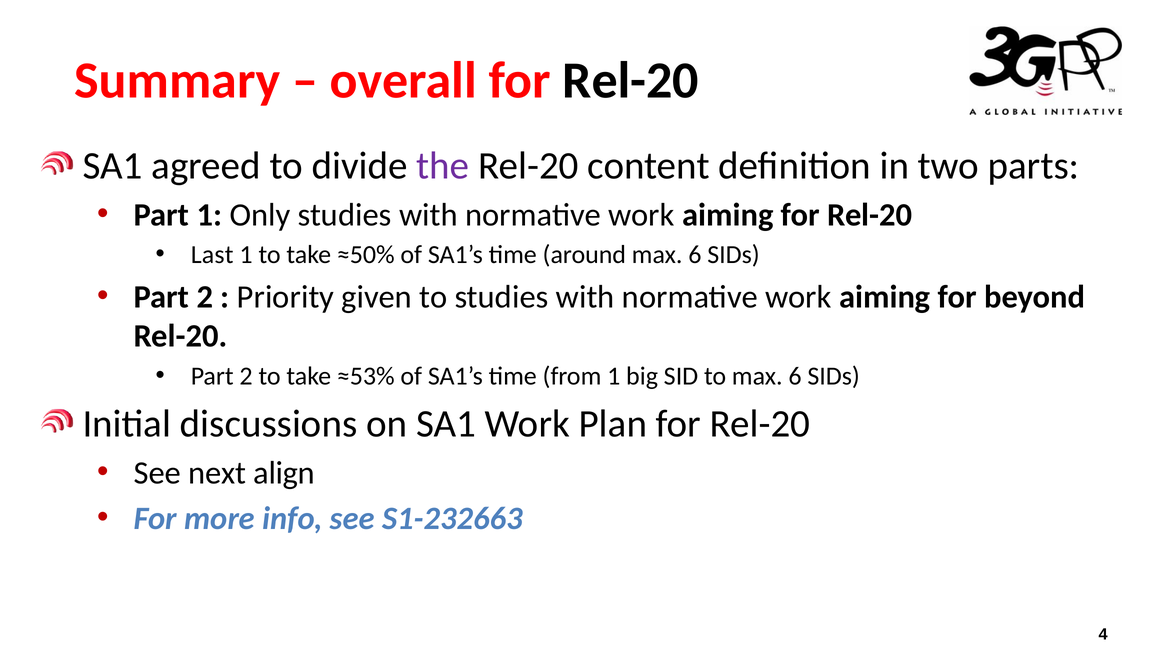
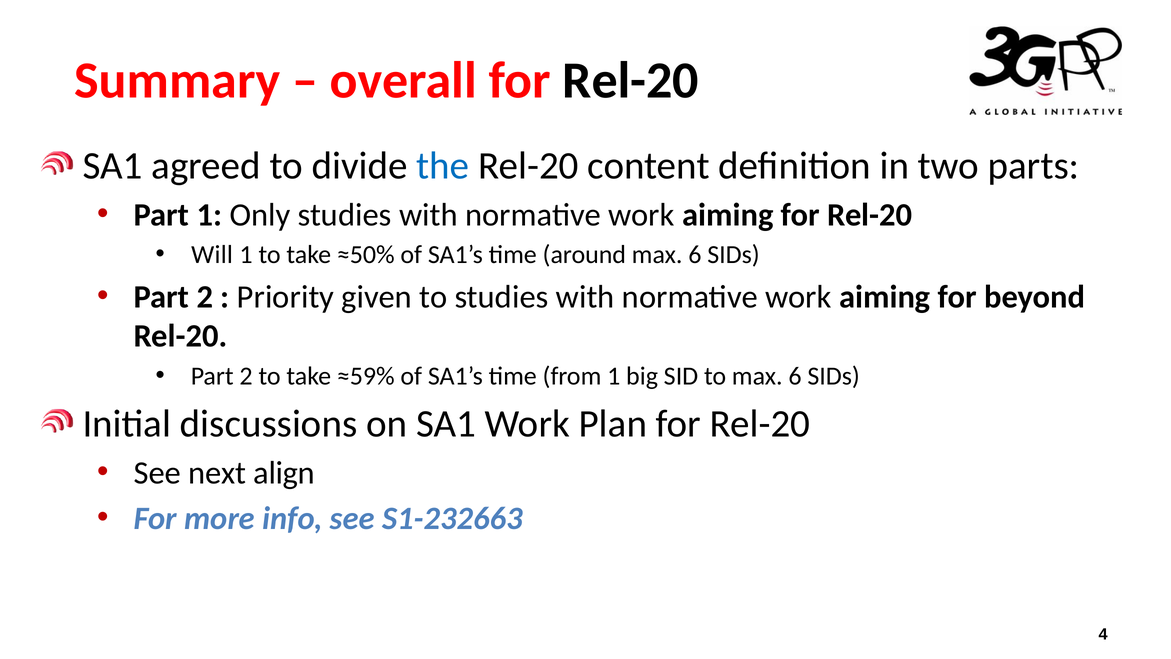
the colour: purple -> blue
Last: Last -> Will
≈53%: ≈53% -> ≈59%
